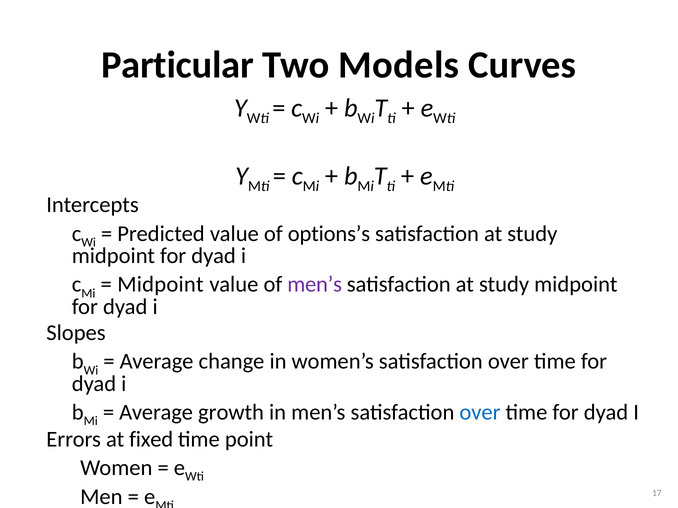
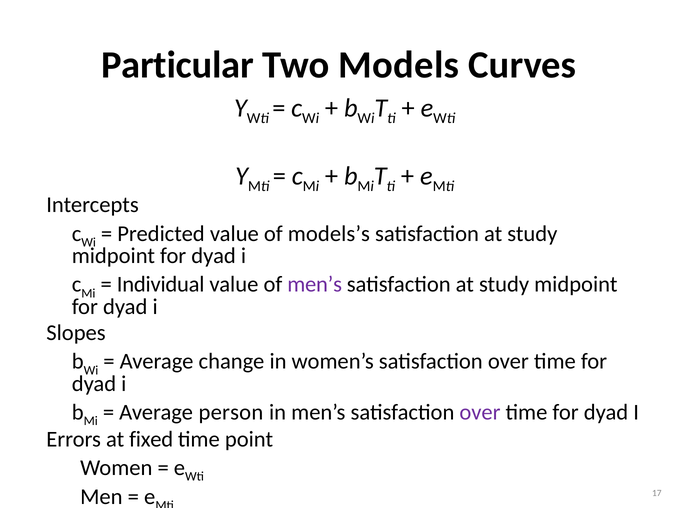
options’s: options’s -> models’s
Midpoint at (160, 285): Midpoint -> Individual
growth: growth -> person
over at (480, 413) colour: blue -> purple
